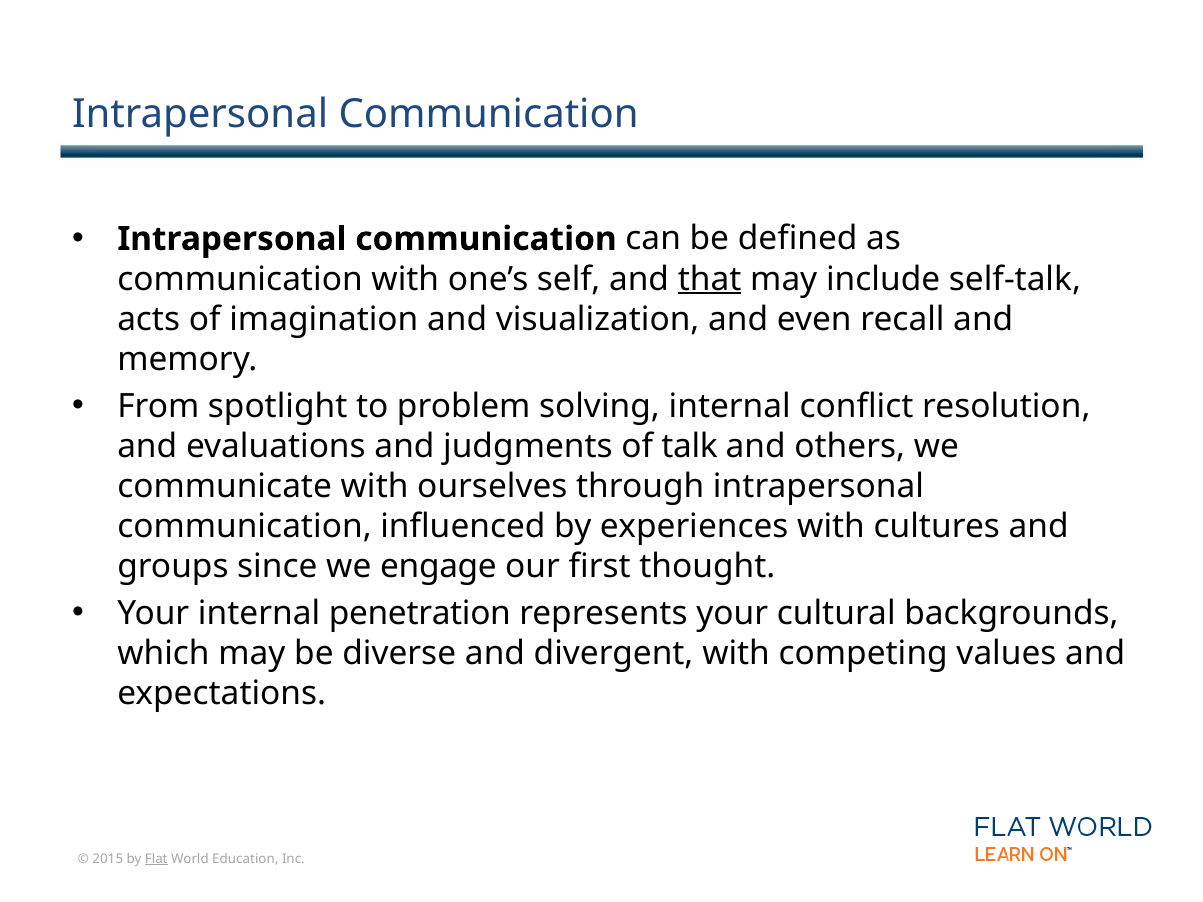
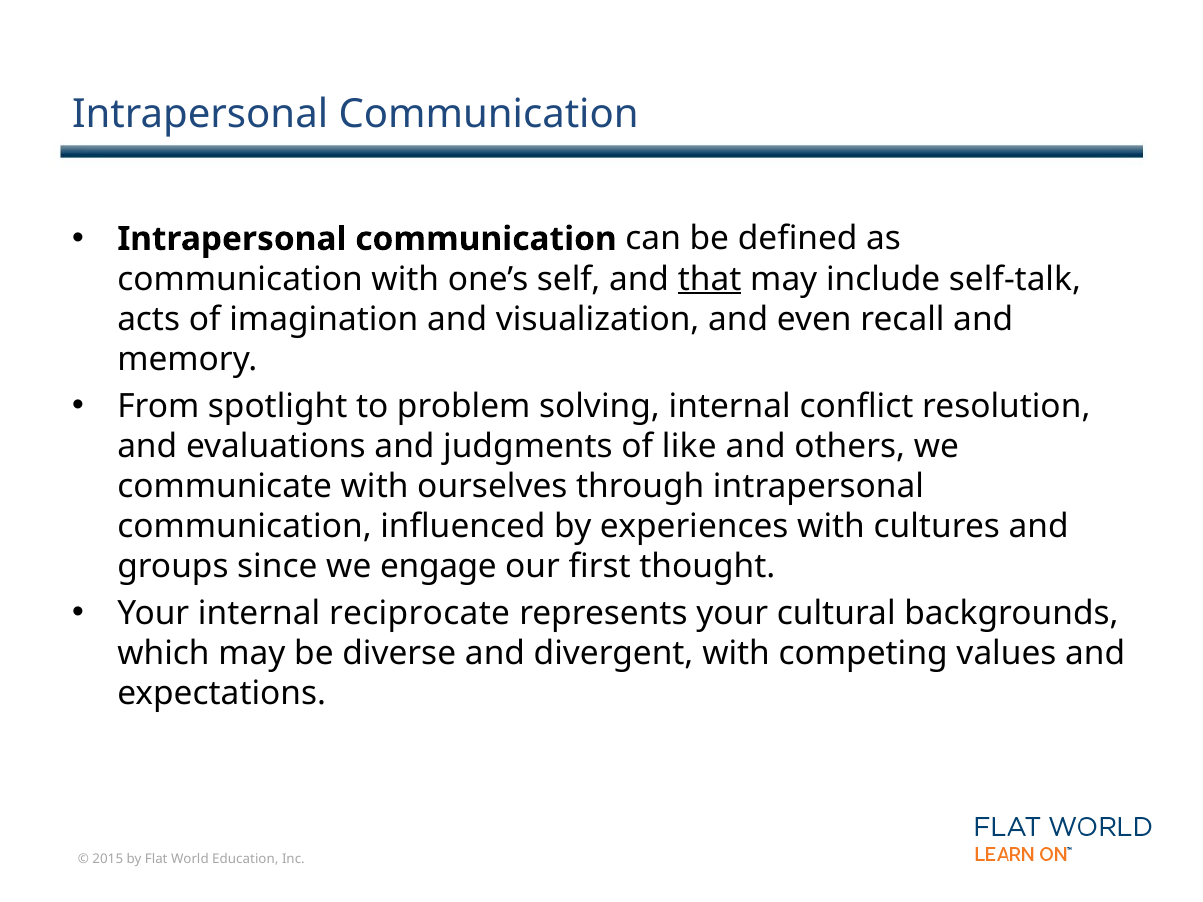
talk: talk -> like
penetration: penetration -> reciprocate
Flat underline: present -> none
